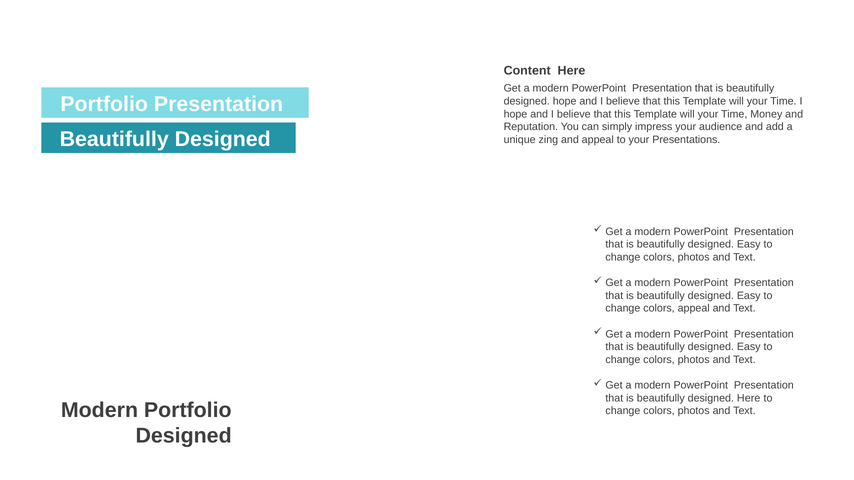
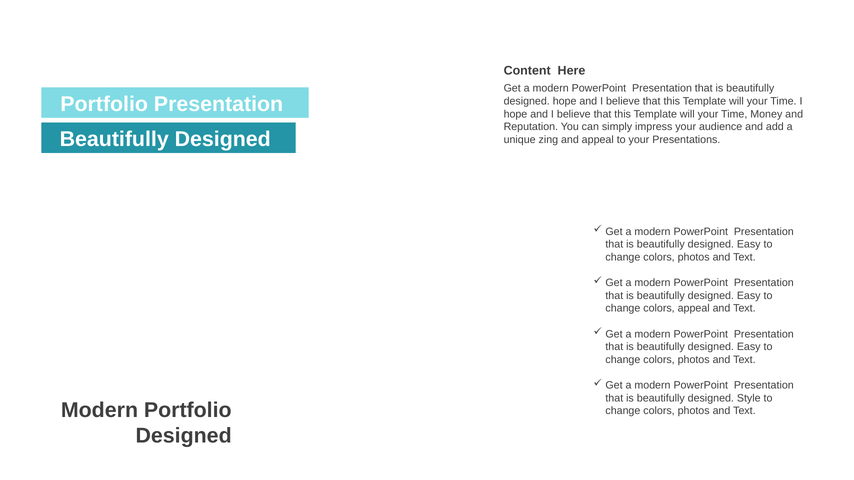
designed Here: Here -> Style
